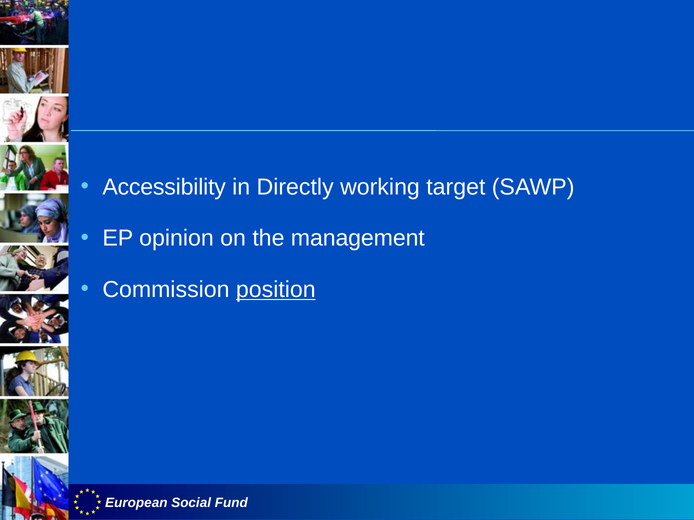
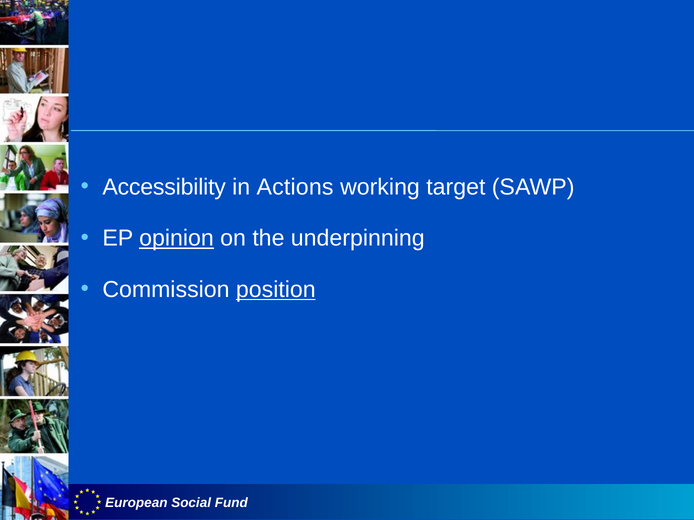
Directly: Directly -> Actions
opinion underline: none -> present
management: management -> underpinning
